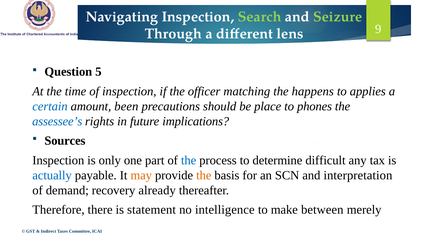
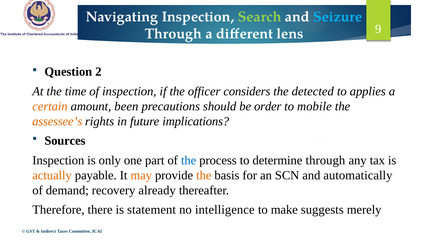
Seizure colour: light green -> light blue
5: 5 -> 2
matching: matching -> considers
happens: happens -> detected
certain colour: blue -> orange
place: place -> order
phones: phones -> mobile
assessee’s colour: blue -> orange
determine difficult: difficult -> through
actually colour: blue -> orange
interpretation: interpretation -> automatically
between: between -> suggests
